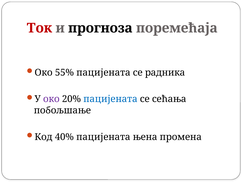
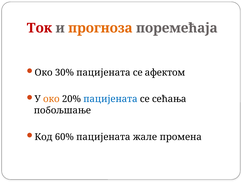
прогноза colour: black -> orange
55%: 55% -> 30%
радника: радника -> афектом
око at (51, 99) colour: purple -> orange
40%: 40% -> 60%
њена: њена -> жале
